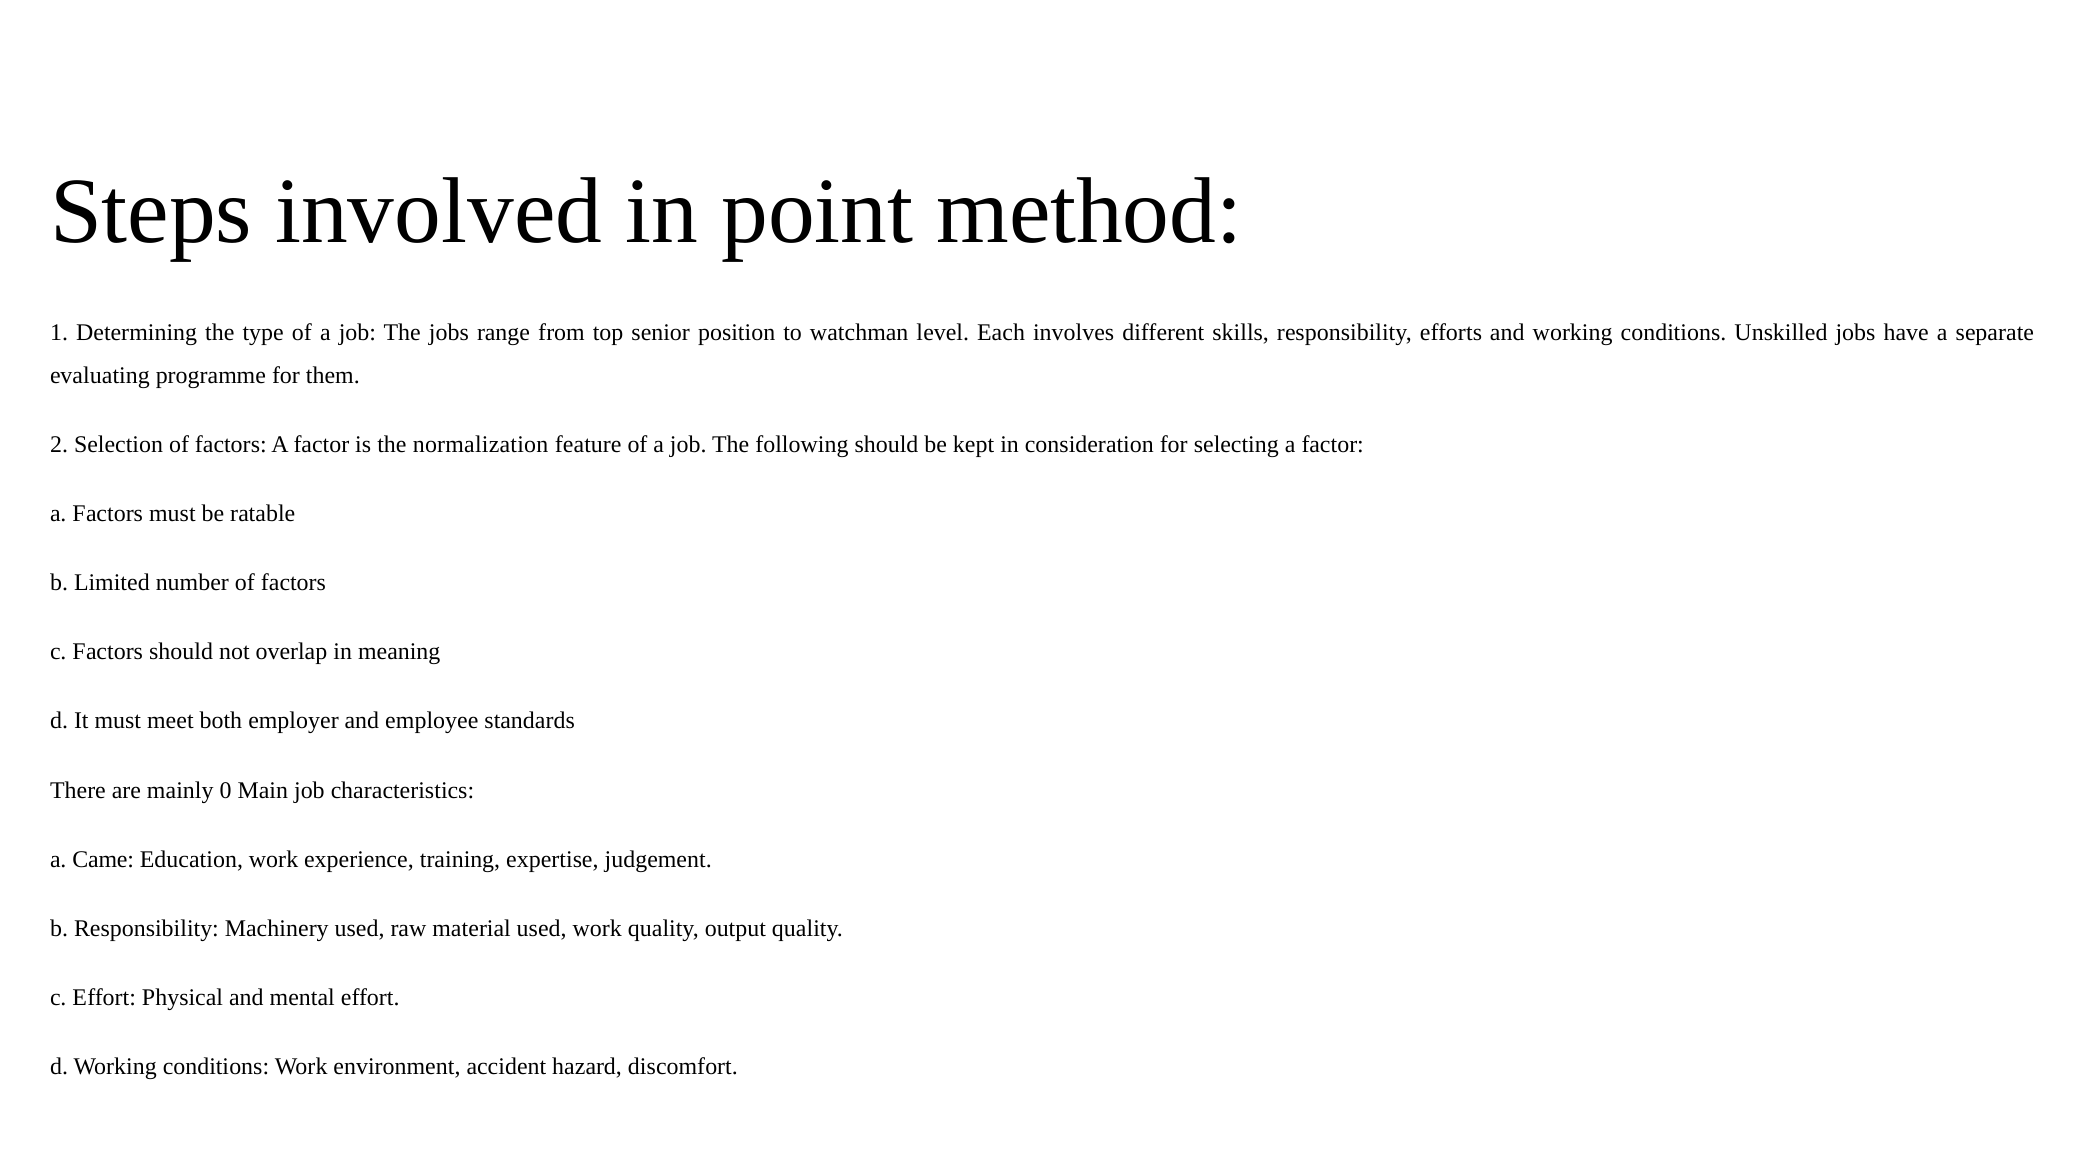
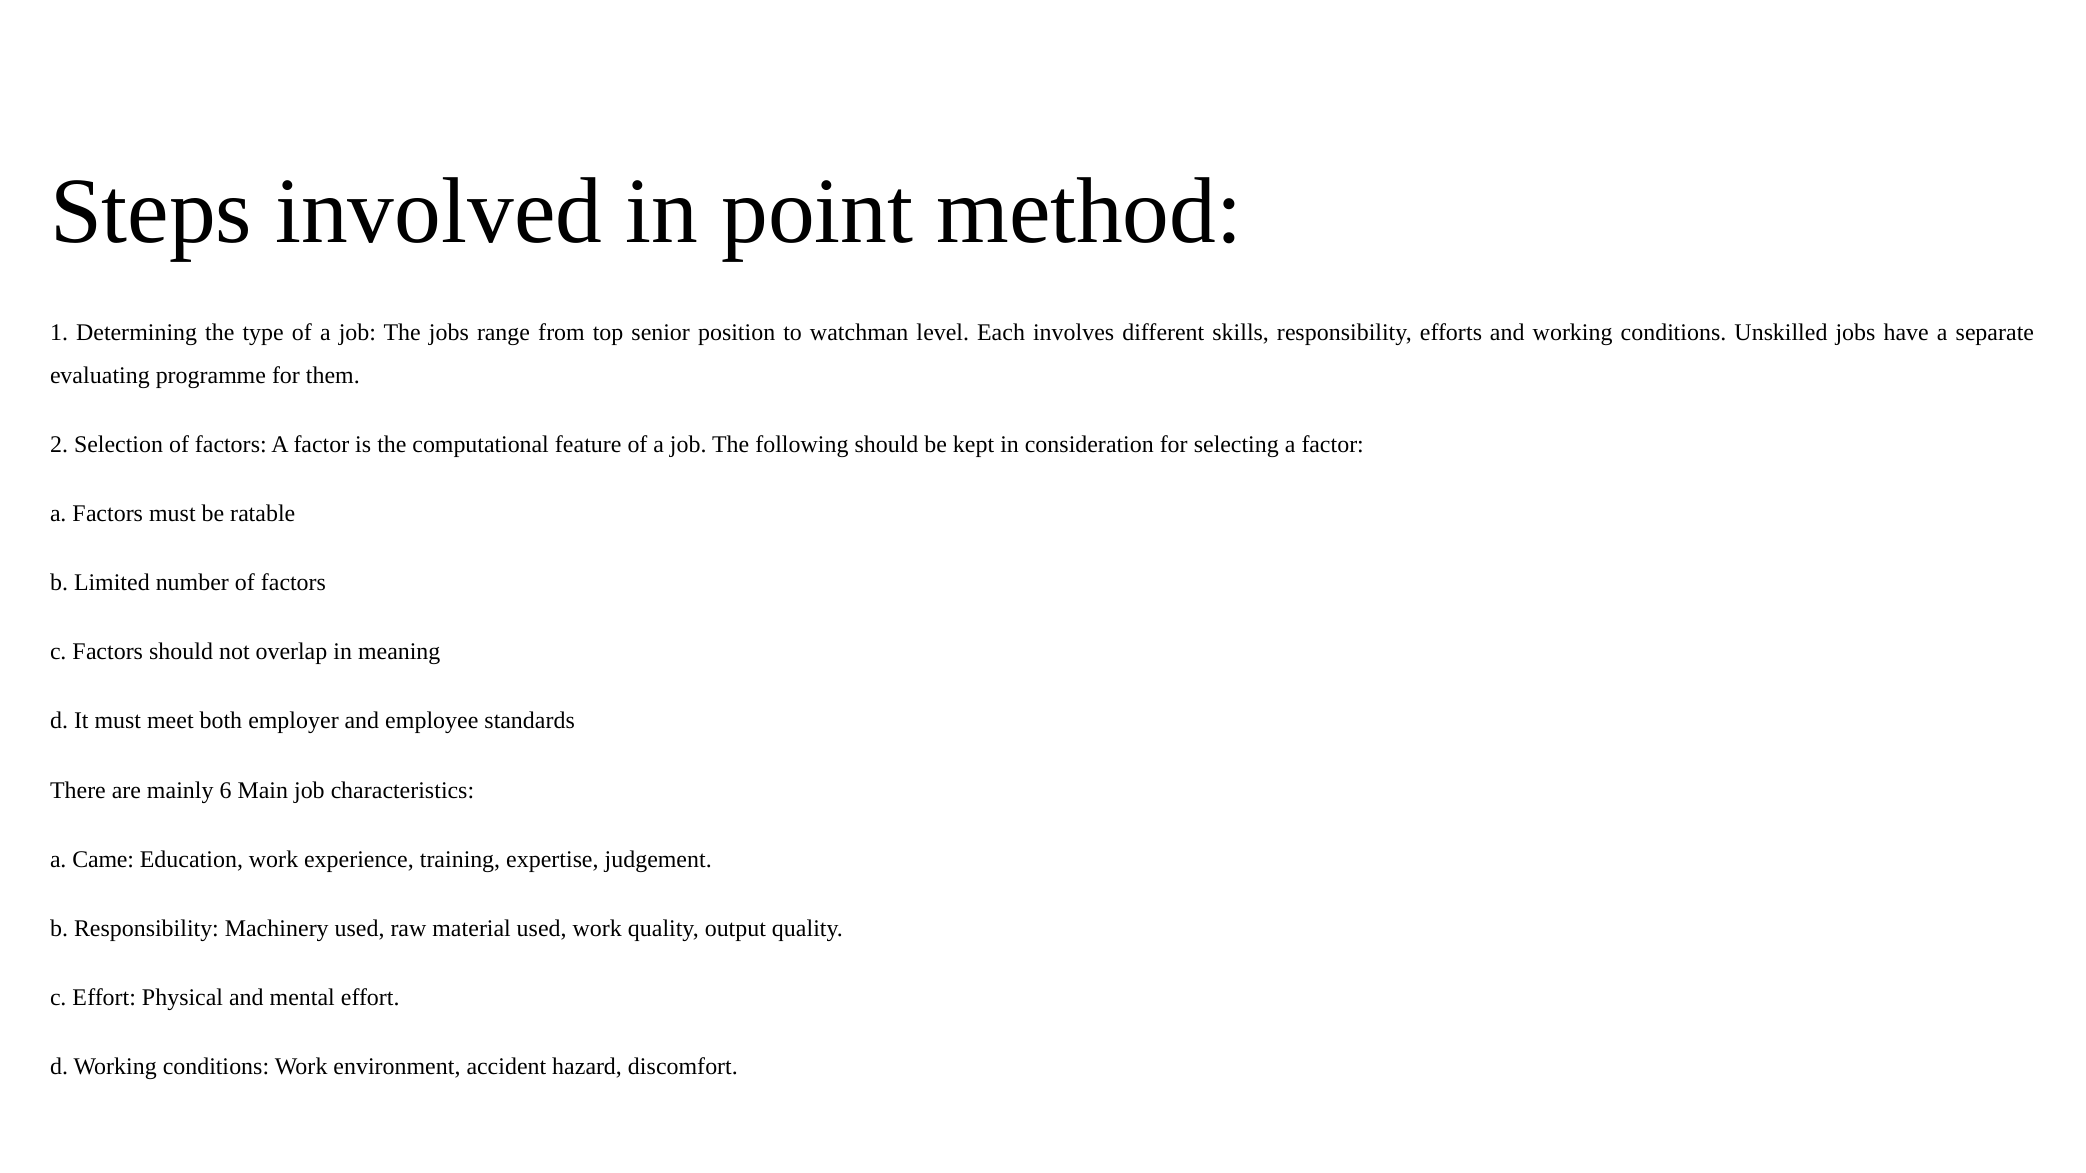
normalization: normalization -> computational
0: 0 -> 6
